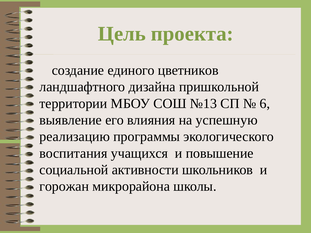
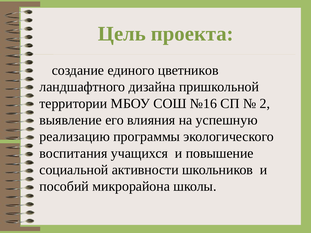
№13: №13 -> №16
6: 6 -> 2
горожан: горожан -> пособий
